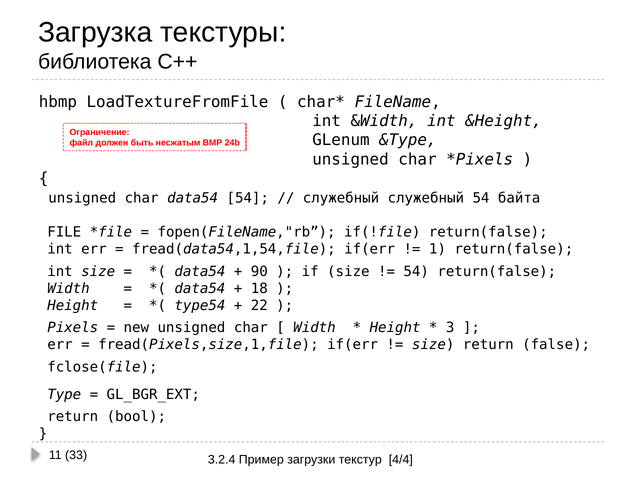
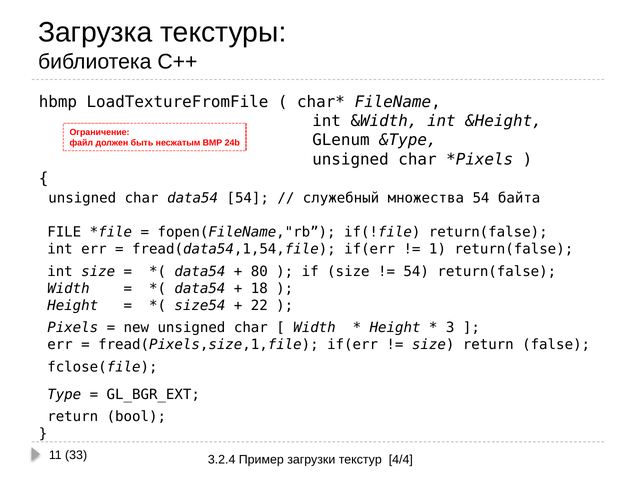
служебный служебный: служебный -> множества
90: 90 -> 80
type54: type54 -> size54
